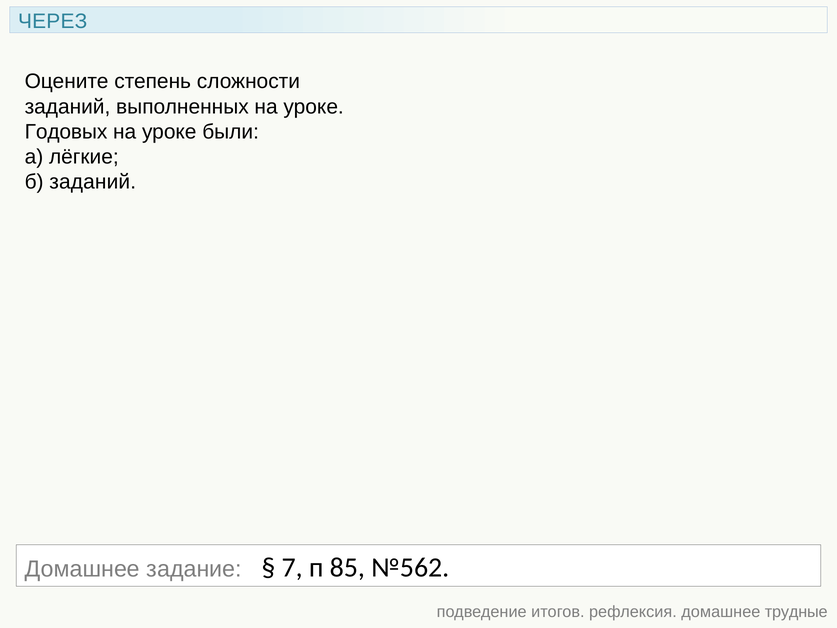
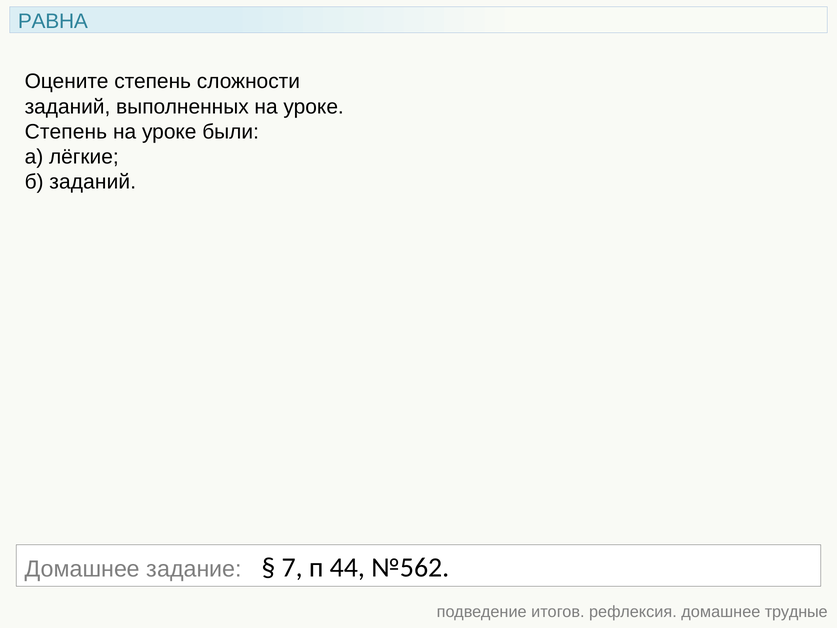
ЧЕРЕЗ: ЧЕРЕЗ -> РАВНА
Годовых at (66, 132): Годовых -> Степень
85: 85 -> 44
